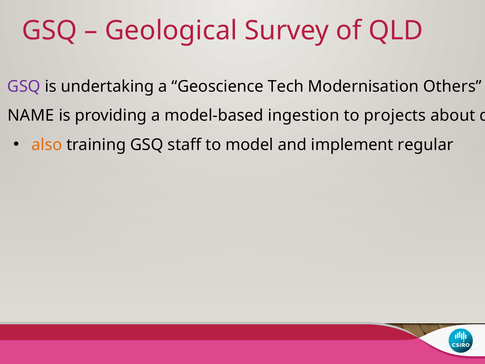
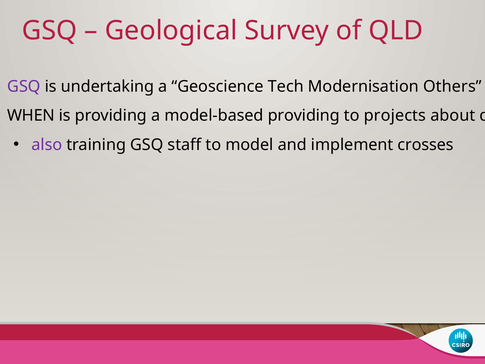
NAME: NAME -> WHEN
model-based ingestion: ingestion -> providing
also colour: orange -> purple
regular: regular -> crosses
